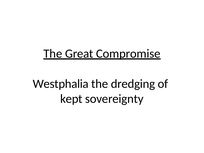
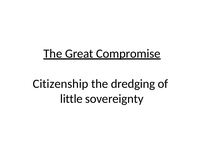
Westphalia: Westphalia -> Citizenship
kept: kept -> little
